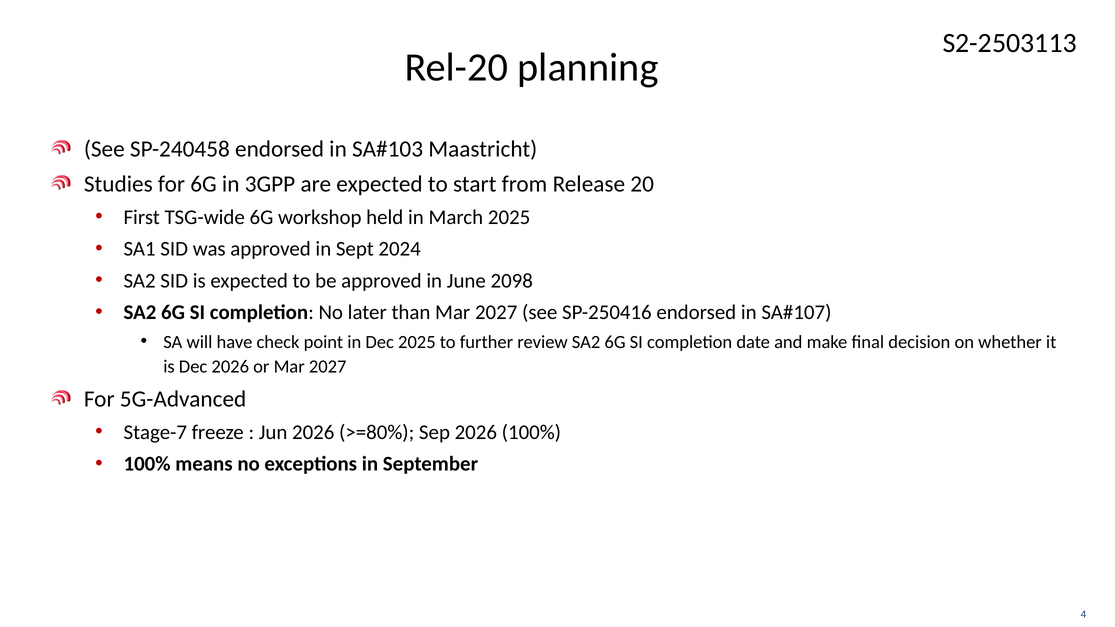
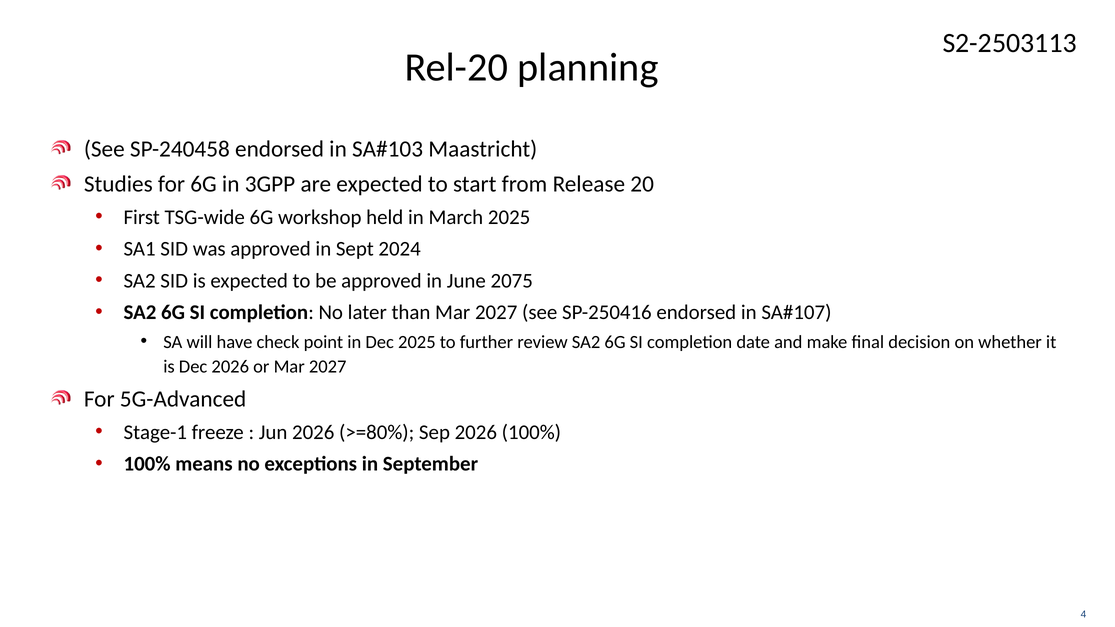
2098: 2098 -> 2075
Stage-7: Stage-7 -> Stage-1
